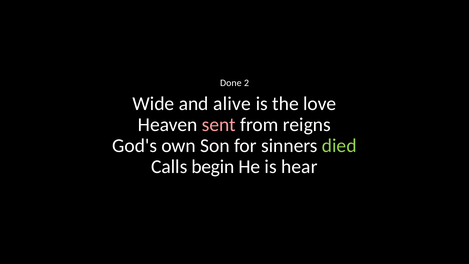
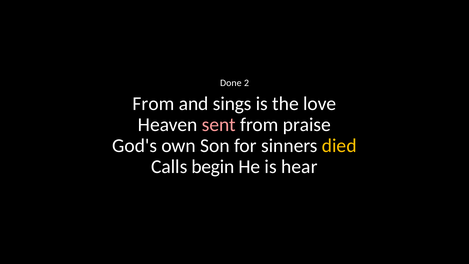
Wide at (153, 103): Wide -> From
alive: alive -> sings
reigns: reigns -> praise
died colour: light green -> yellow
